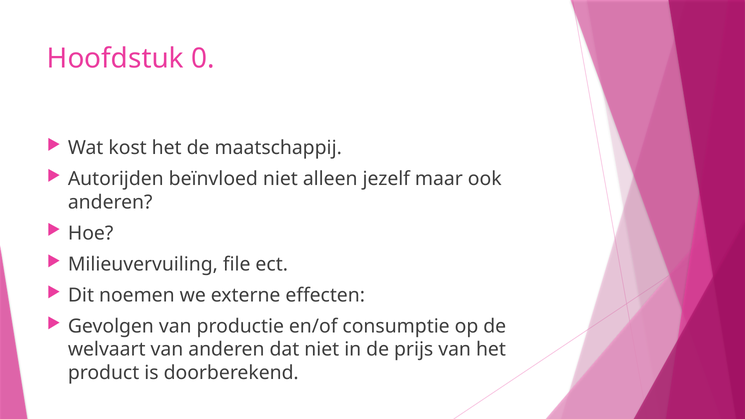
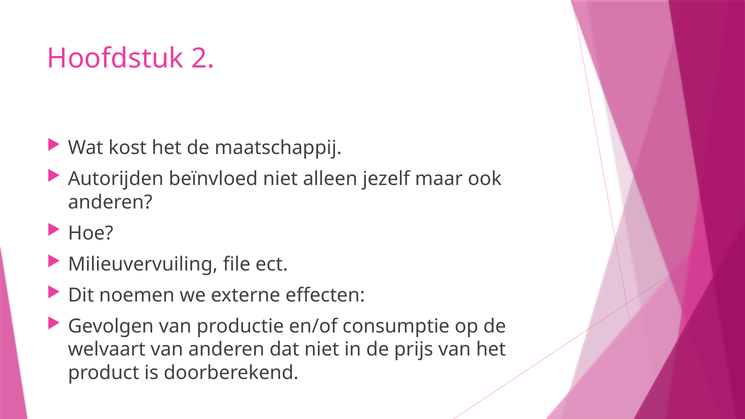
0: 0 -> 2
